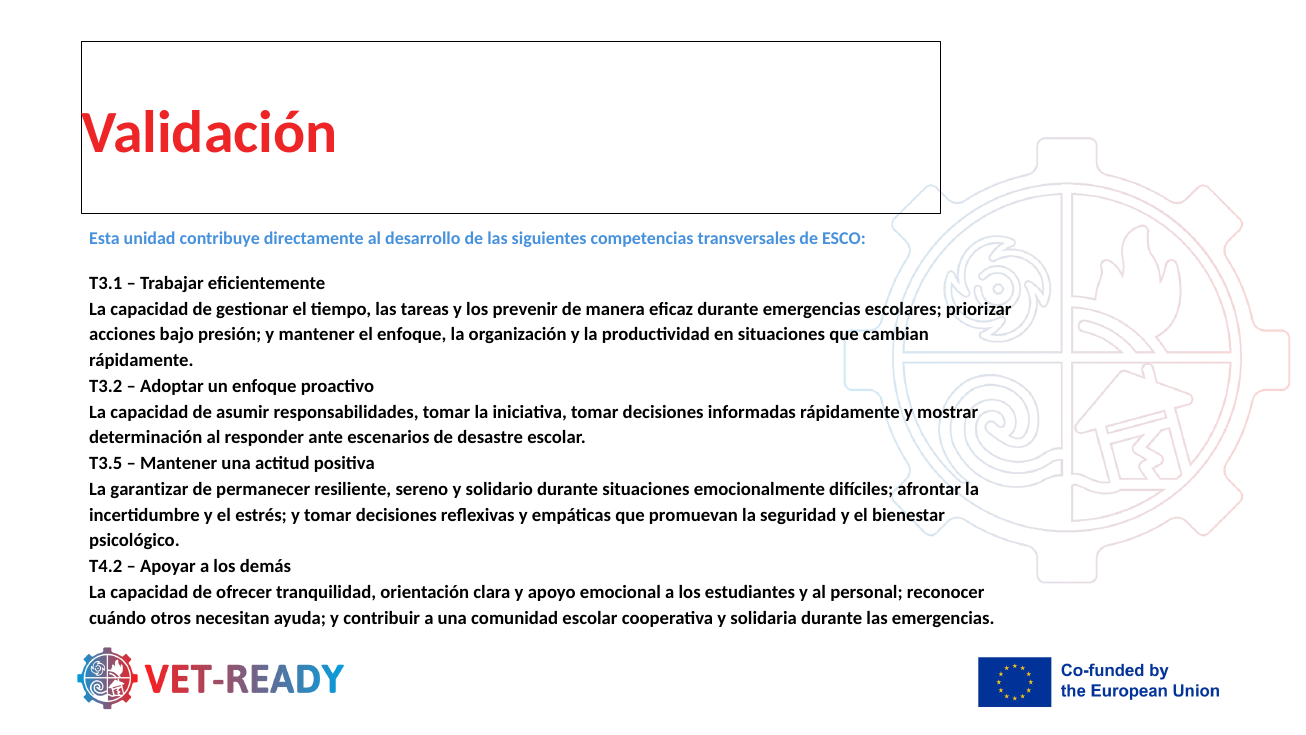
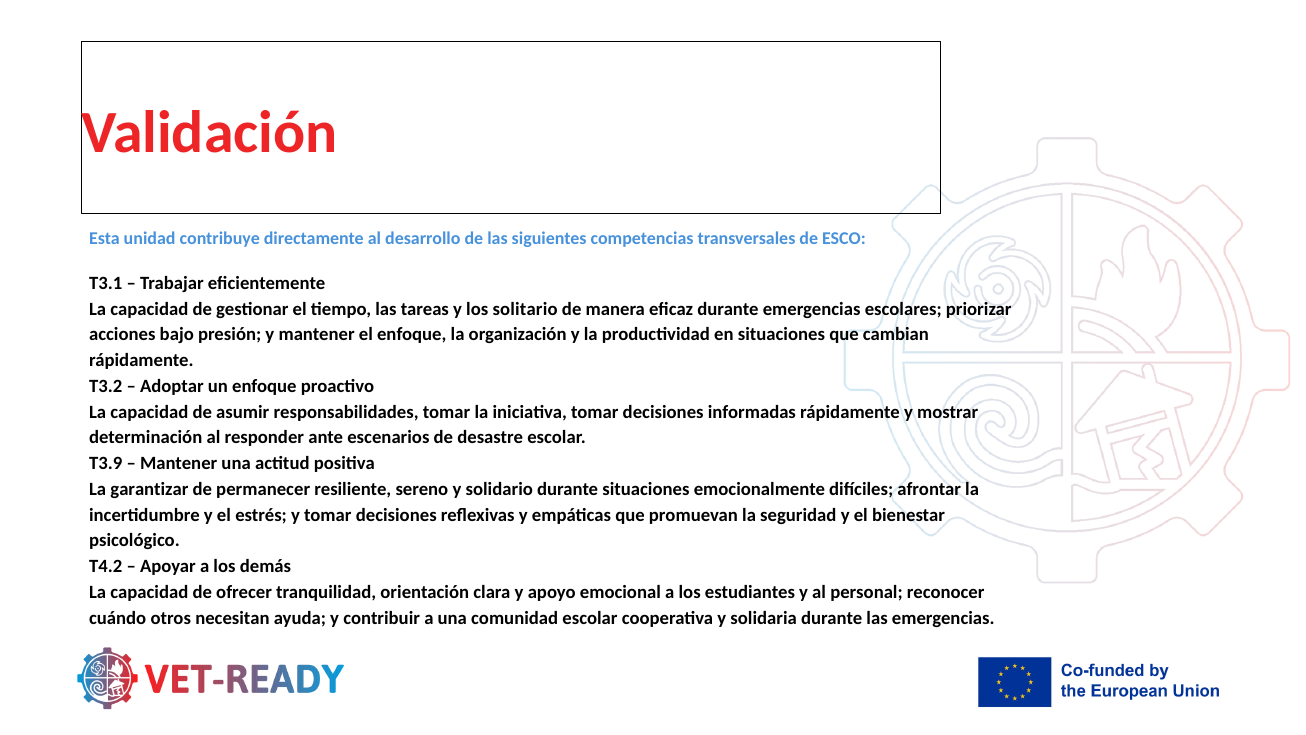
prevenir: prevenir -> solitario
T3.5: T3.5 -> T3.9
